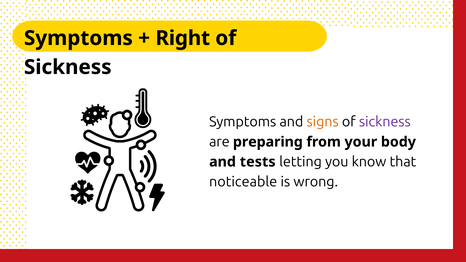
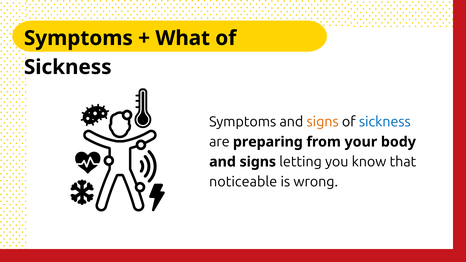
Right: Right -> What
sickness at (385, 122) colour: purple -> blue
tests at (258, 162): tests -> signs
